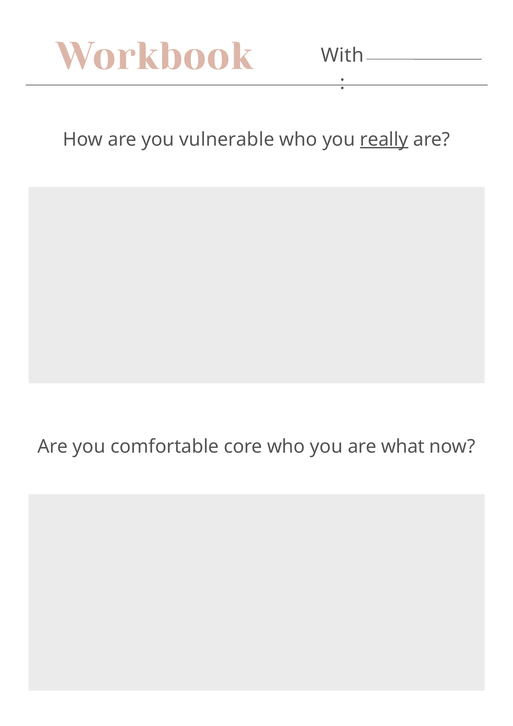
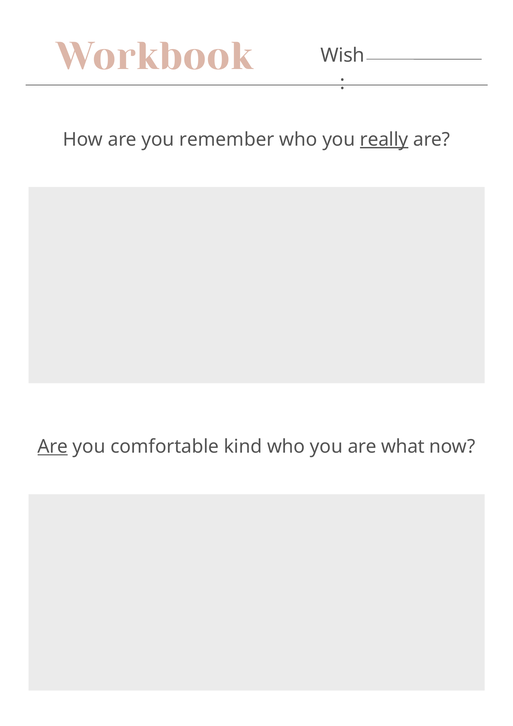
With: With -> Wish
vulnerable: vulnerable -> remember
Are at (53, 447) underline: none -> present
core: core -> kind
